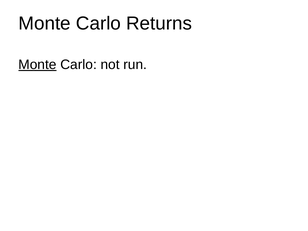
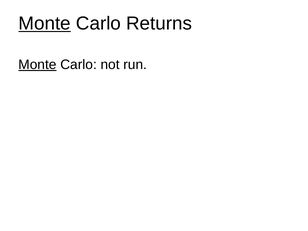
Monte at (45, 23) underline: none -> present
